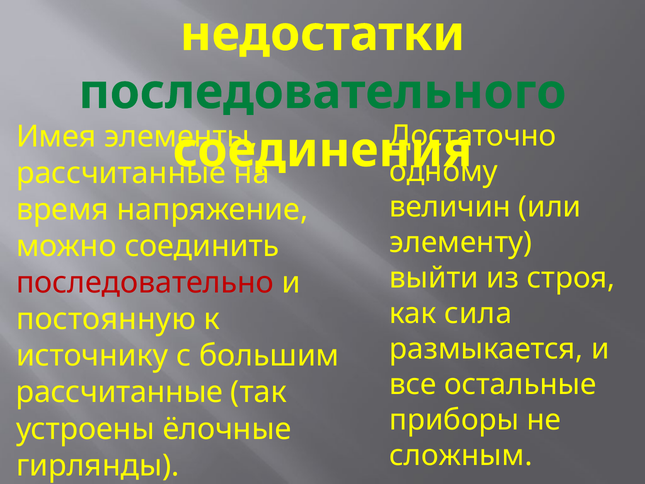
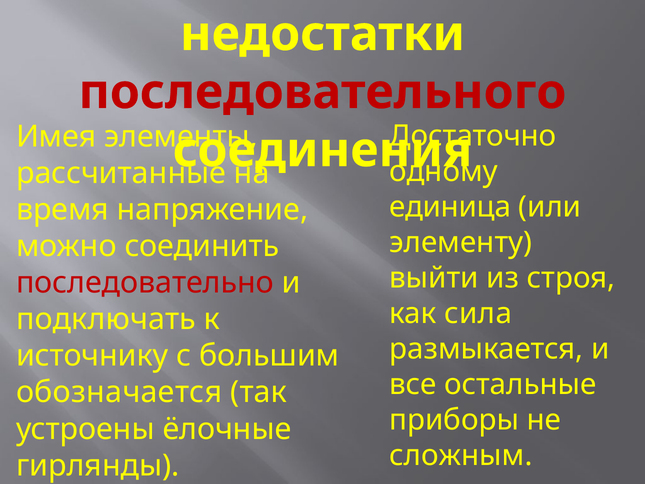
последовательного colour: green -> red
величин: величин -> единица
постоянную: постоянную -> подключать
рассчитанные at (119, 392): рассчитанные -> обозначается
